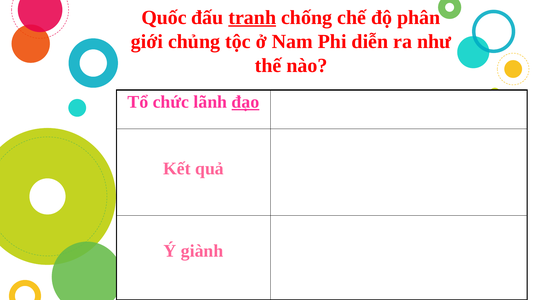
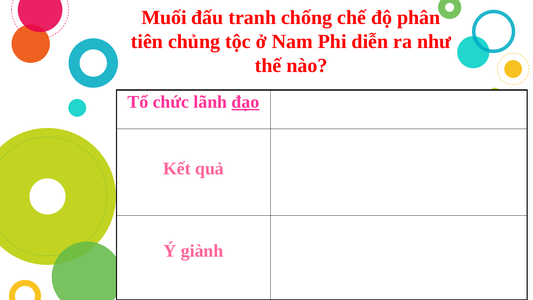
Quốc: Quốc -> Muối
tranh underline: present -> none
giới: giới -> tiên
